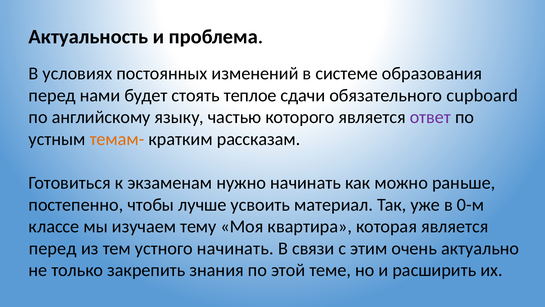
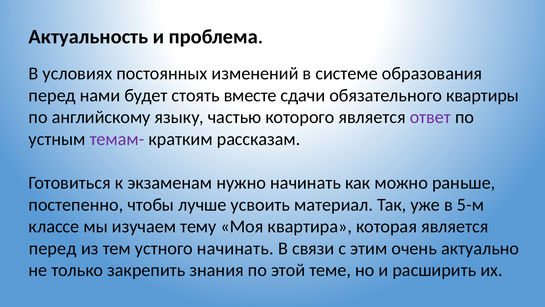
теплое: теплое -> вместе
cupboard: cupboard -> квартиры
темам- colour: orange -> purple
0-м: 0-м -> 5-м
